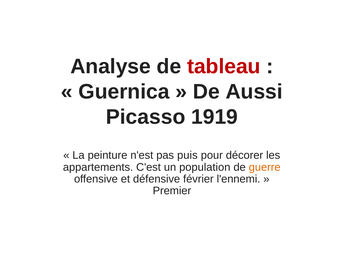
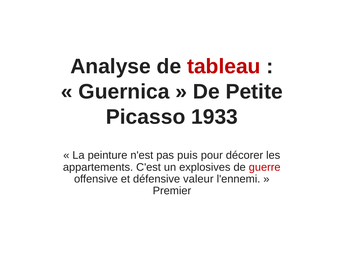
Aussi: Aussi -> Petite
1919: 1919 -> 1933
population: population -> explosives
guerre colour: orange -> red
février: février -> valeur
